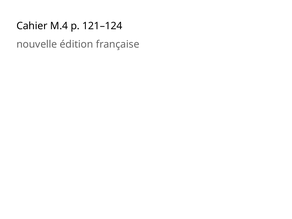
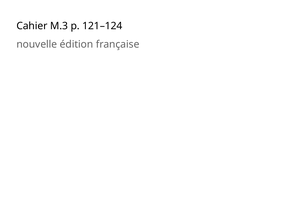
M.4: M.4 -> M.3
